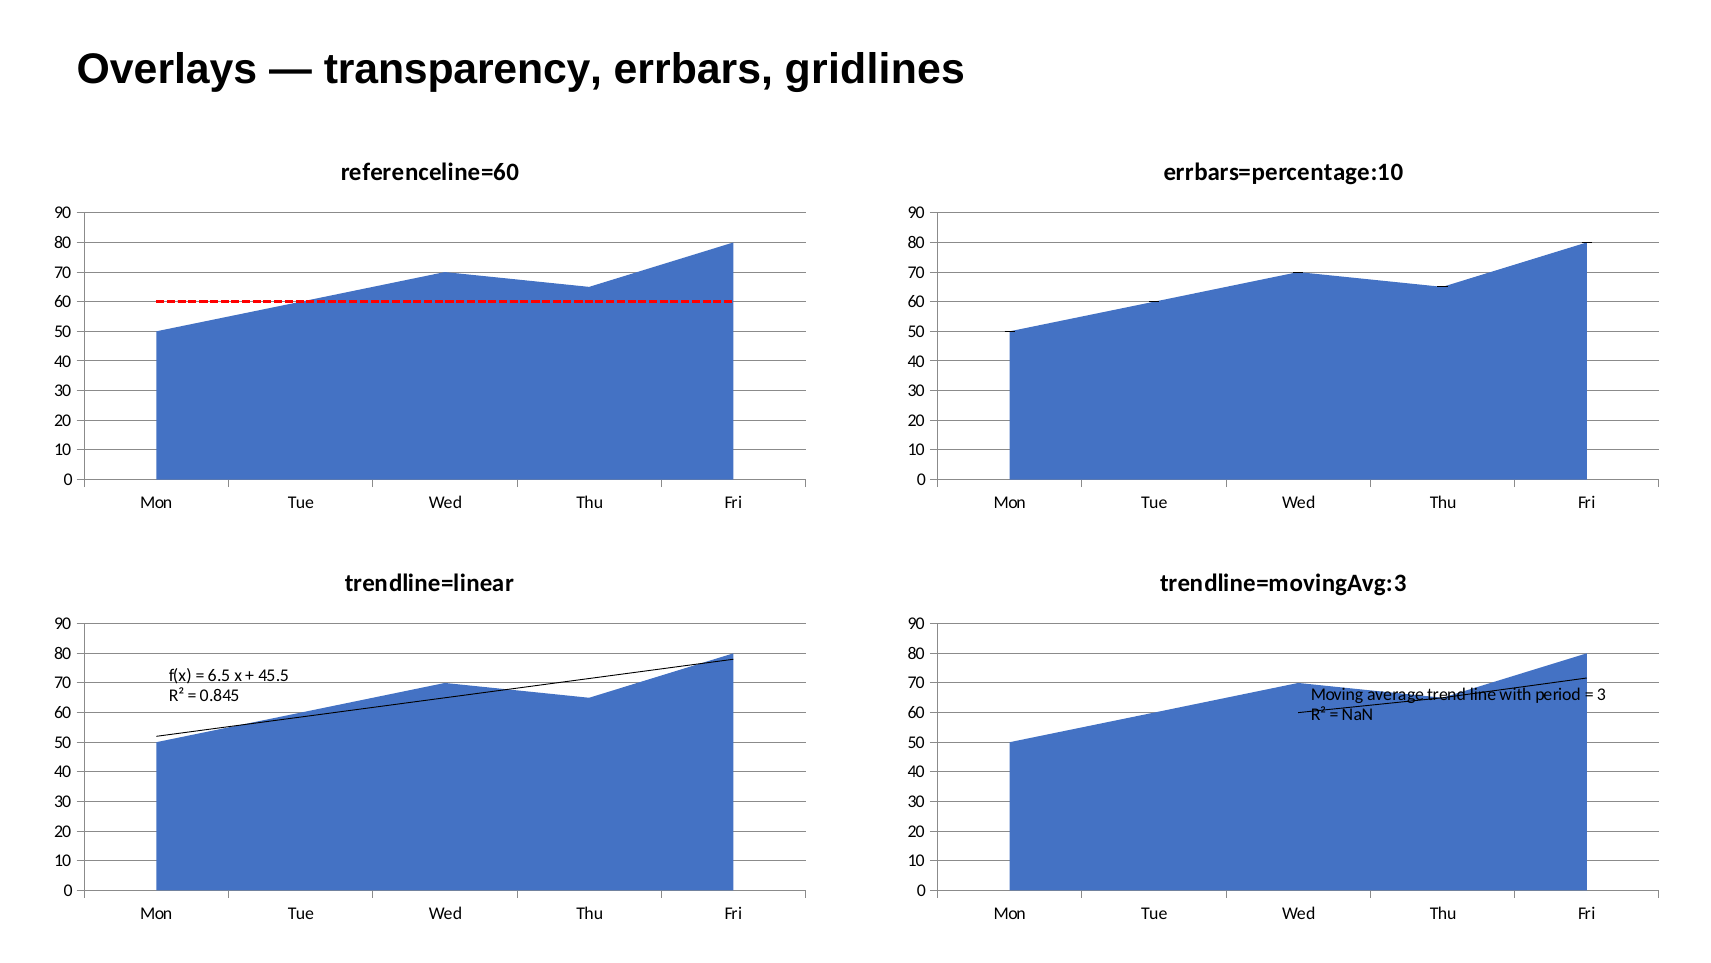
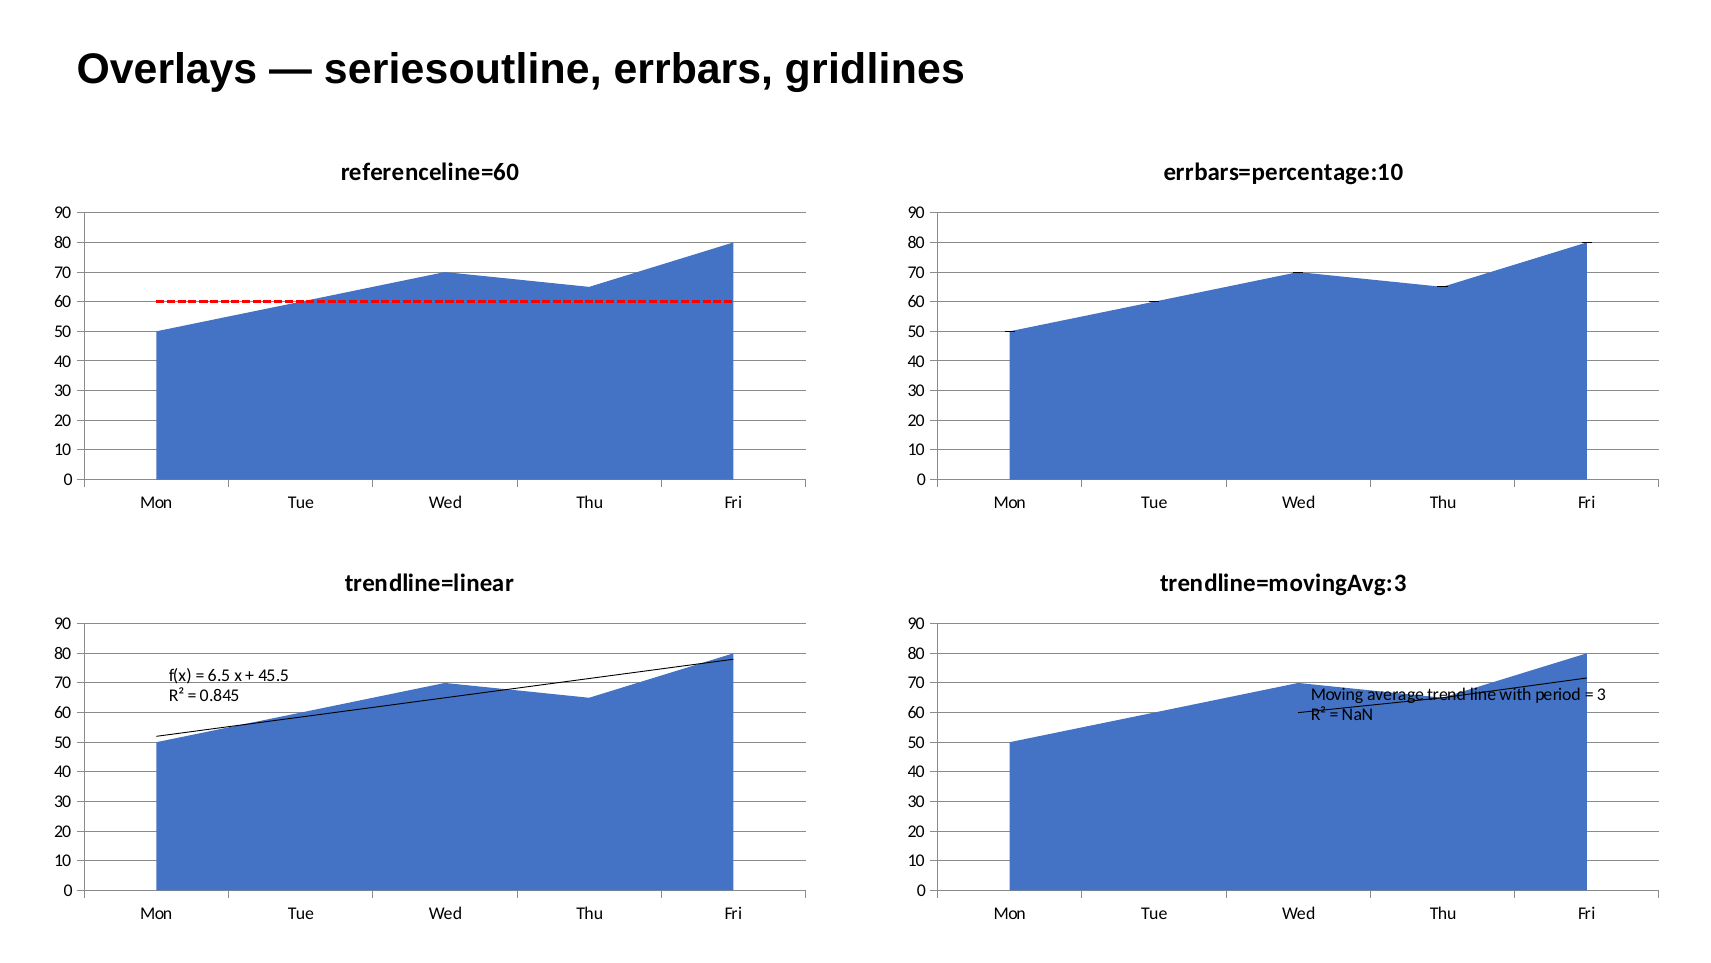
transparency: transparency -> seriesoutline
